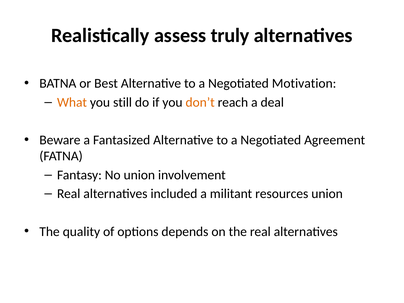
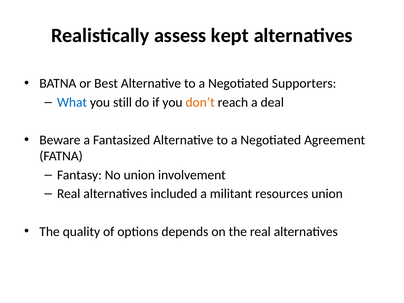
truly: truly -> kept
Motivation: Motivation -> Supporters
What colour: orange -> blue
